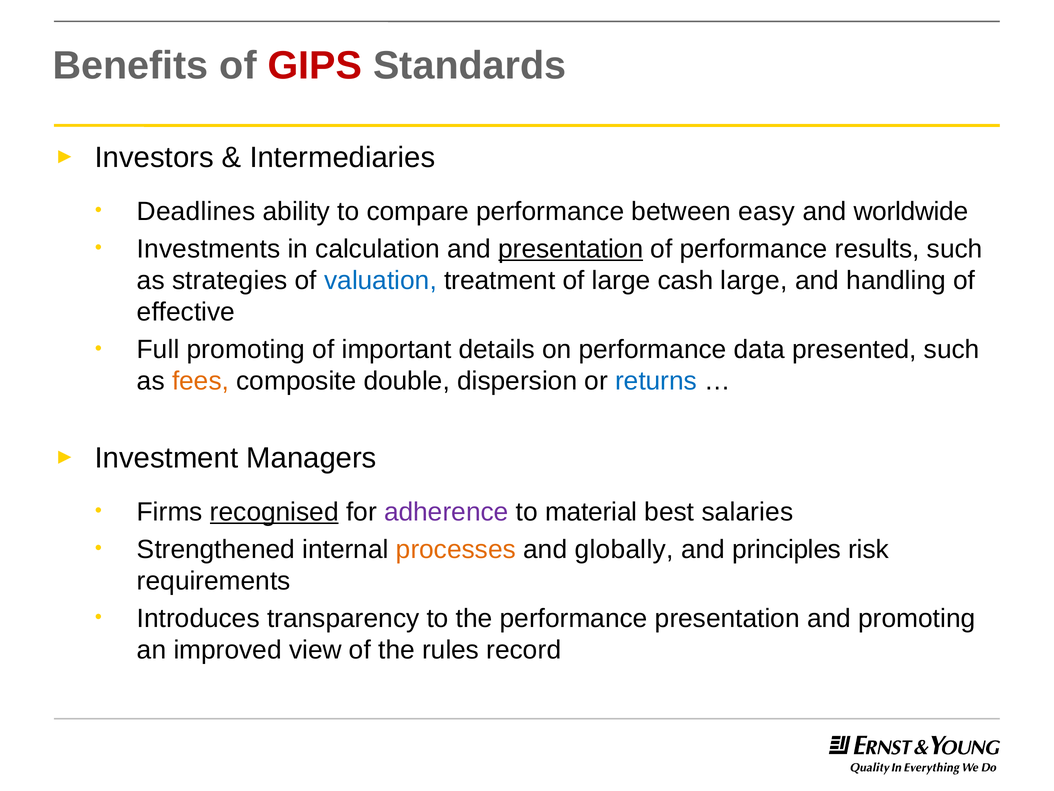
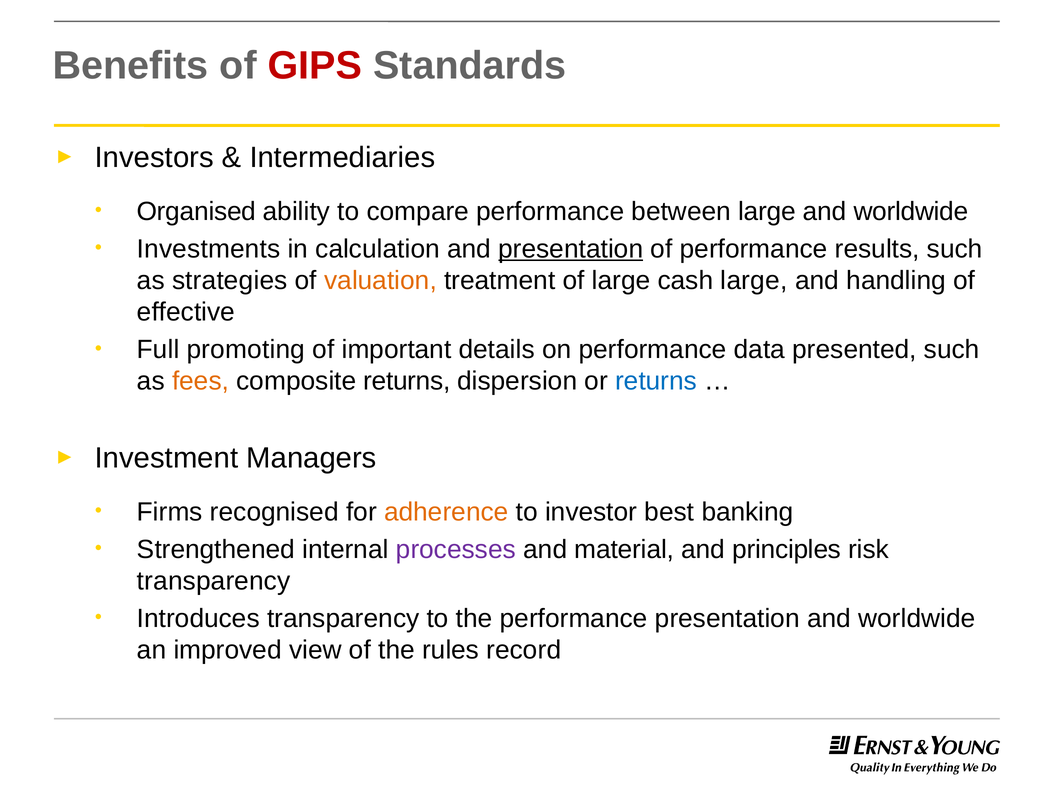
Deadlines: Deadlines -> Organised
between easy: easy -> large
valuation colour: blue -> orange
composite double: double -> returns
recognised underline: present -> none
adherence colour: purple -> orange
material: material -> investor
salaries: salaries -> banking
processes colour: orange -> purple
globally: globally -> material
requirements at (214, 581): requirements -> transparency
presentation and promoting: promoting -> worldwide
